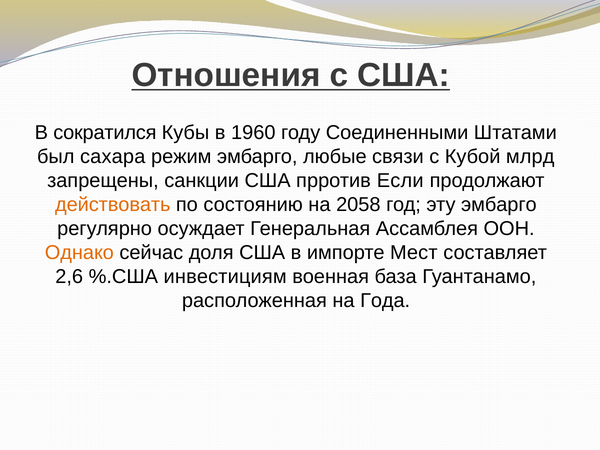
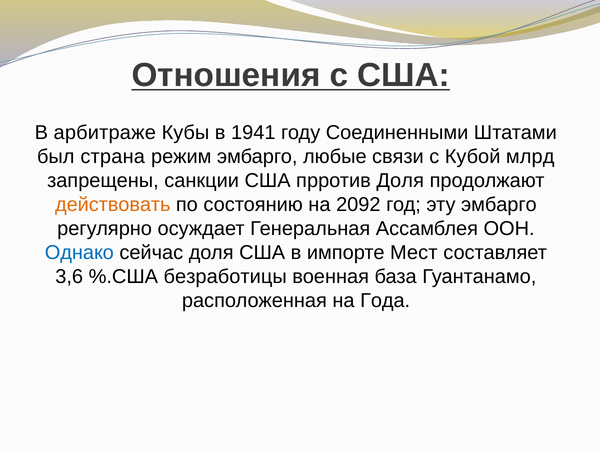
сократился: сократился -> арбитраже
1960: 1960 -> 1941
сахара: сахара -> страна
прротив Если: Если -> Доля
2058: 2058 -> 2092
Однако colour: orange -> blue
2,6: 2,6 -> 3,6
инвестициям: инвестициям -> безработицы
